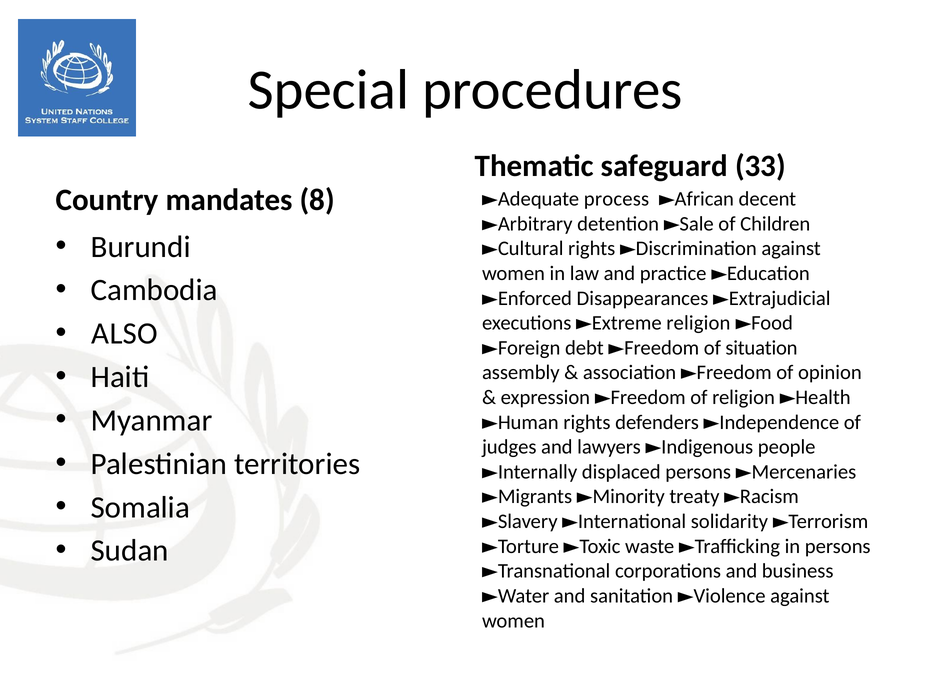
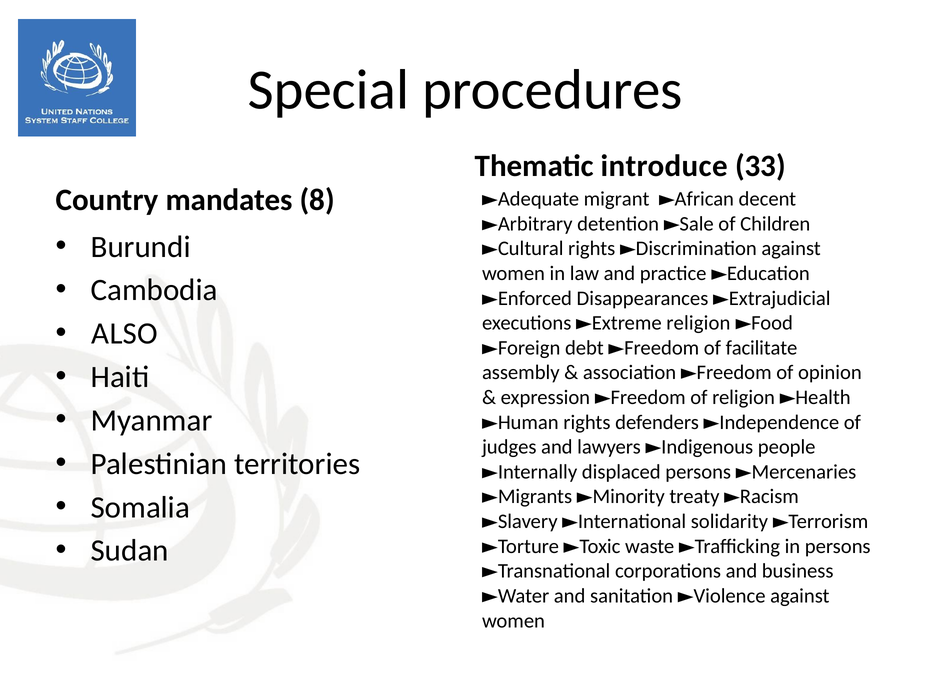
safeguard: safeguard -> introduce
process: process -> migrant
situation: situation -> facilitate
